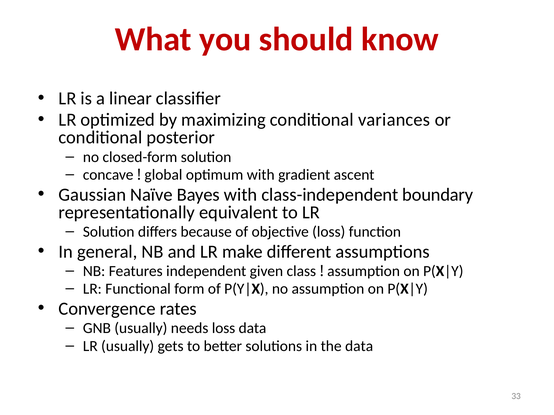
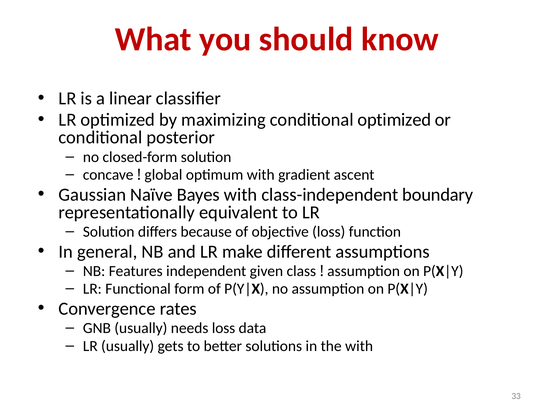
conditional variances: variances -> optimized
the data: data -> with
